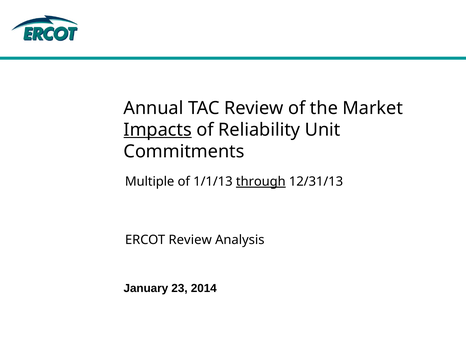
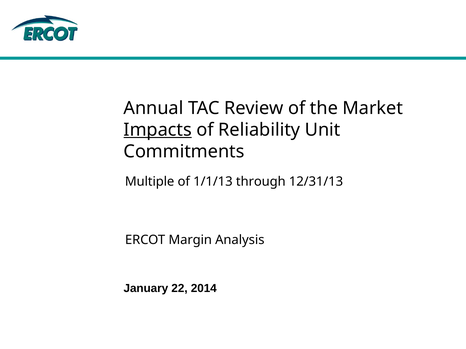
through underline: present -> none
ERCOT Review: Review -> Margin
23: 23 -> 22
